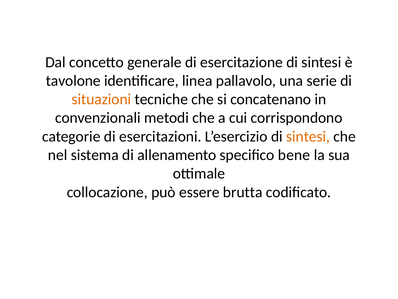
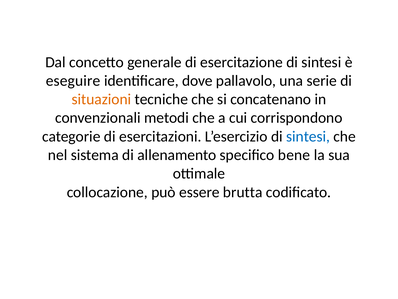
tavolone: tavolone -> eseguire
linea: linea -> dove
sintesi at (308, 136) colour: orange -> blue
